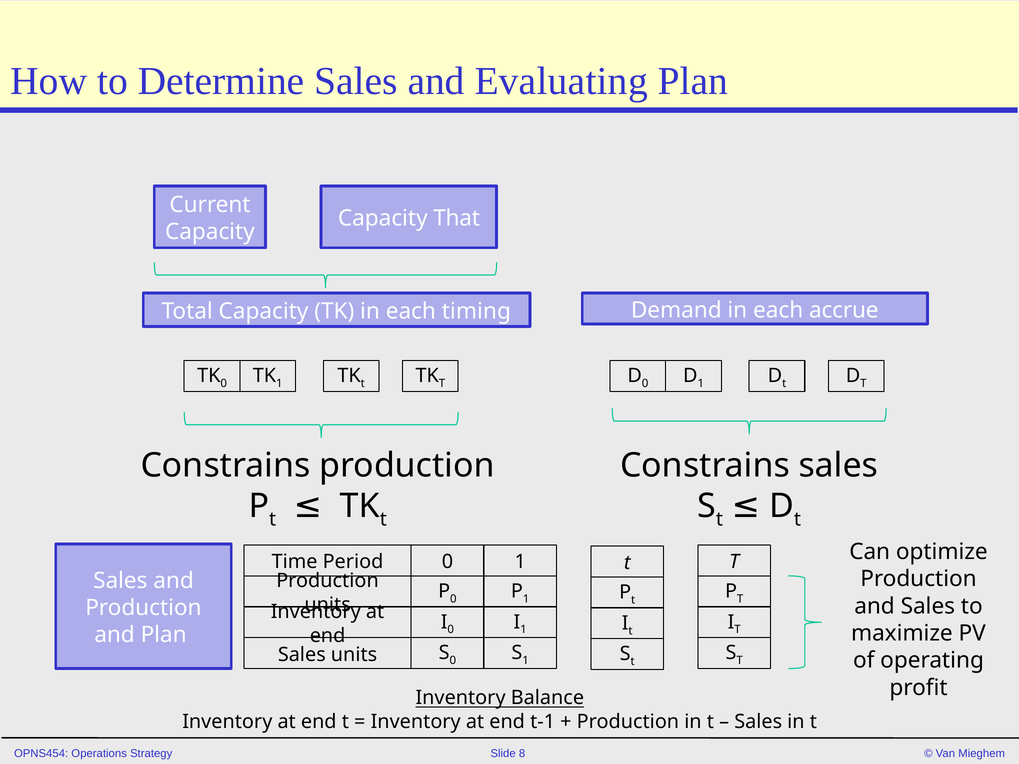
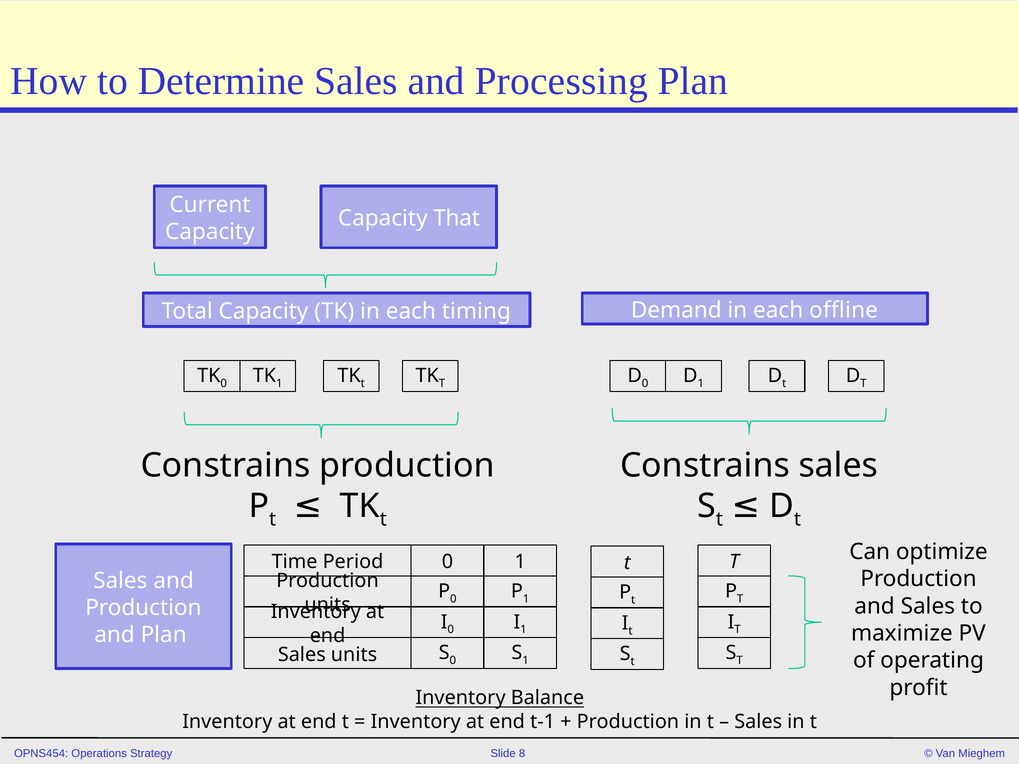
Evaluating: Evaluating -> Processing
accrue: accrue -> offline
